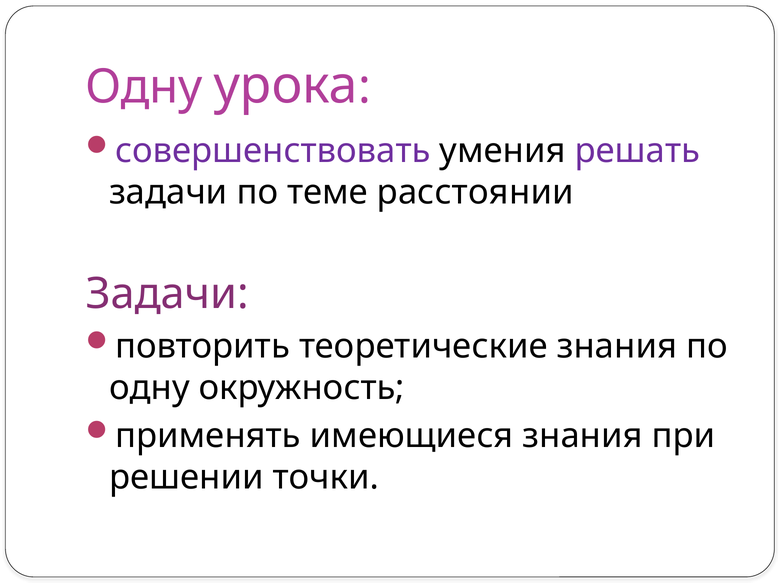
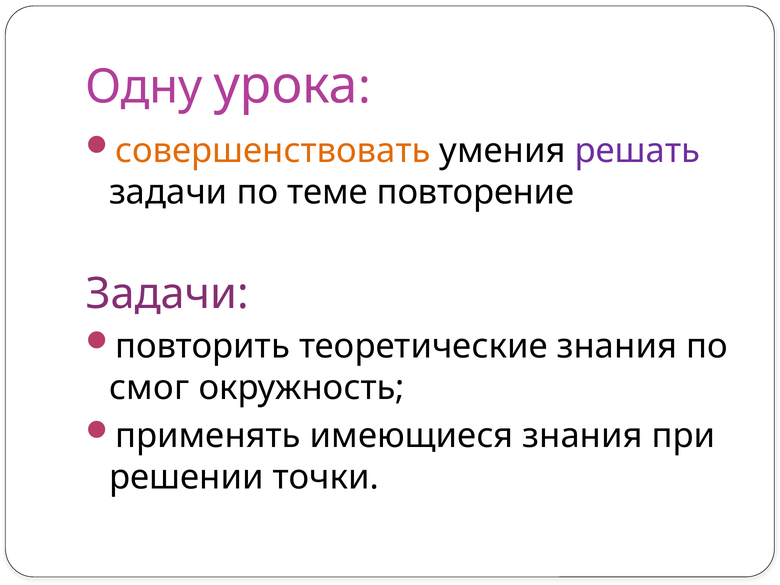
совершенствовать colour: purple -> orange
расстоянии: расстоянии -> повторение
одну at (149, 388): одну -> смог
